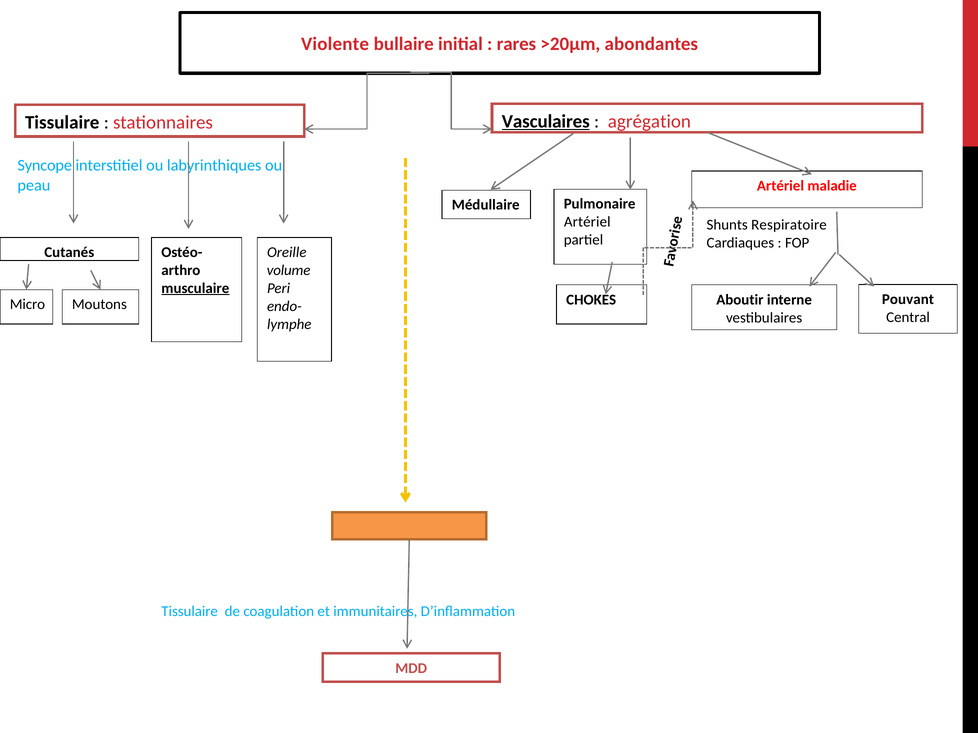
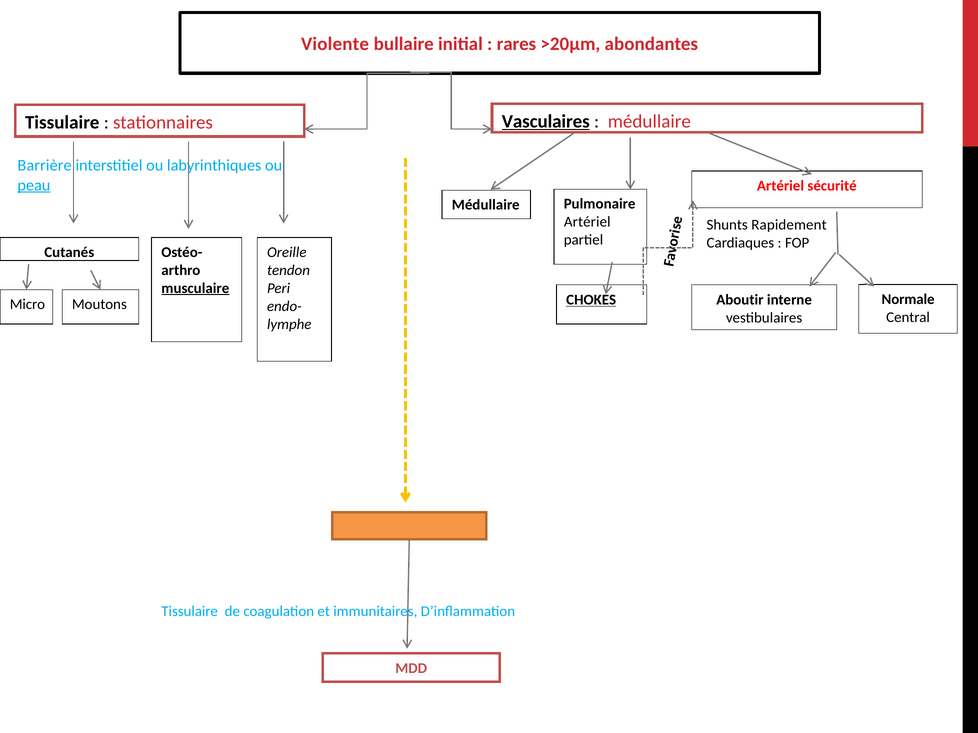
agrégation at (649, 122): agrégation -> médullaire
Syncope: Syncope -> Barrière
peau underline: none -> present
maladie: maladie -> sécurité
Respiratoire: Respiratoire -> Rapidement
volume: volume -> tendon
Pouvant: Pouvant -> Normale
CHOKES underline: none -> present
